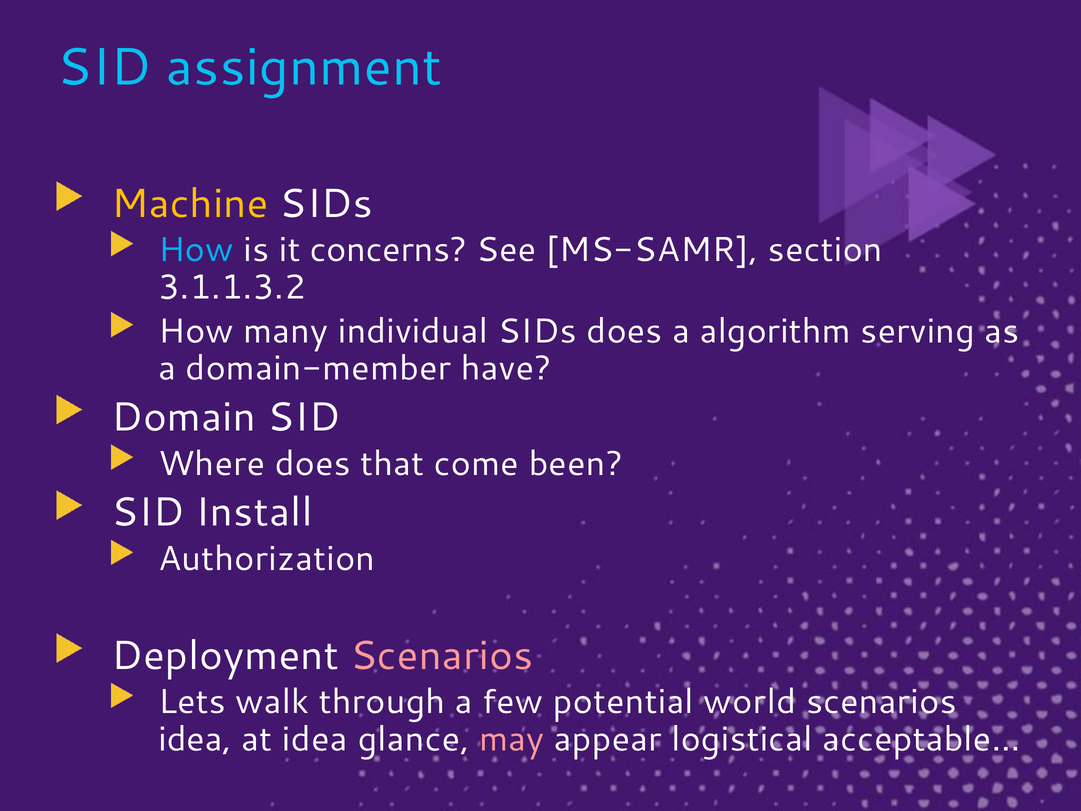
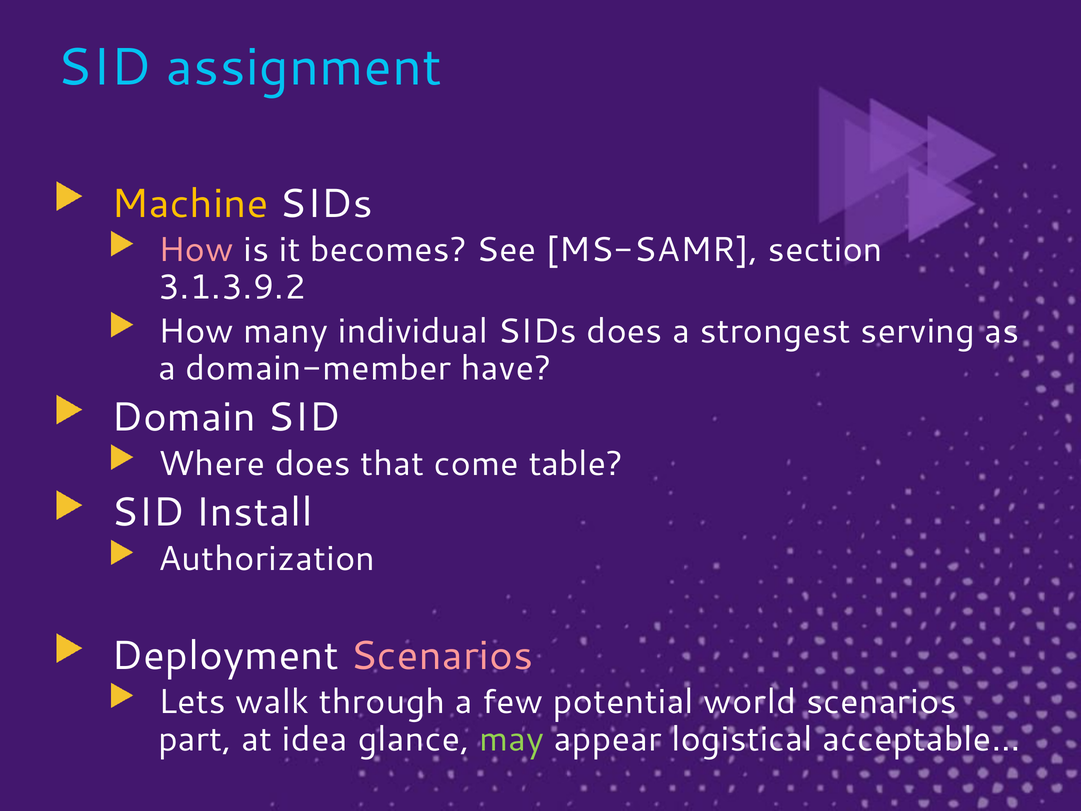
How at (196, 250) colour: light blue -> pink
concerns: concerns -> becomes
3.1.1.3.2: 3.1.1.3.2 -> 3.1.3.9.2
algorithm: algorithm -> strongest
been: been -> table
idea at (195, 739): idea -> part
may colour: pink -> light green
